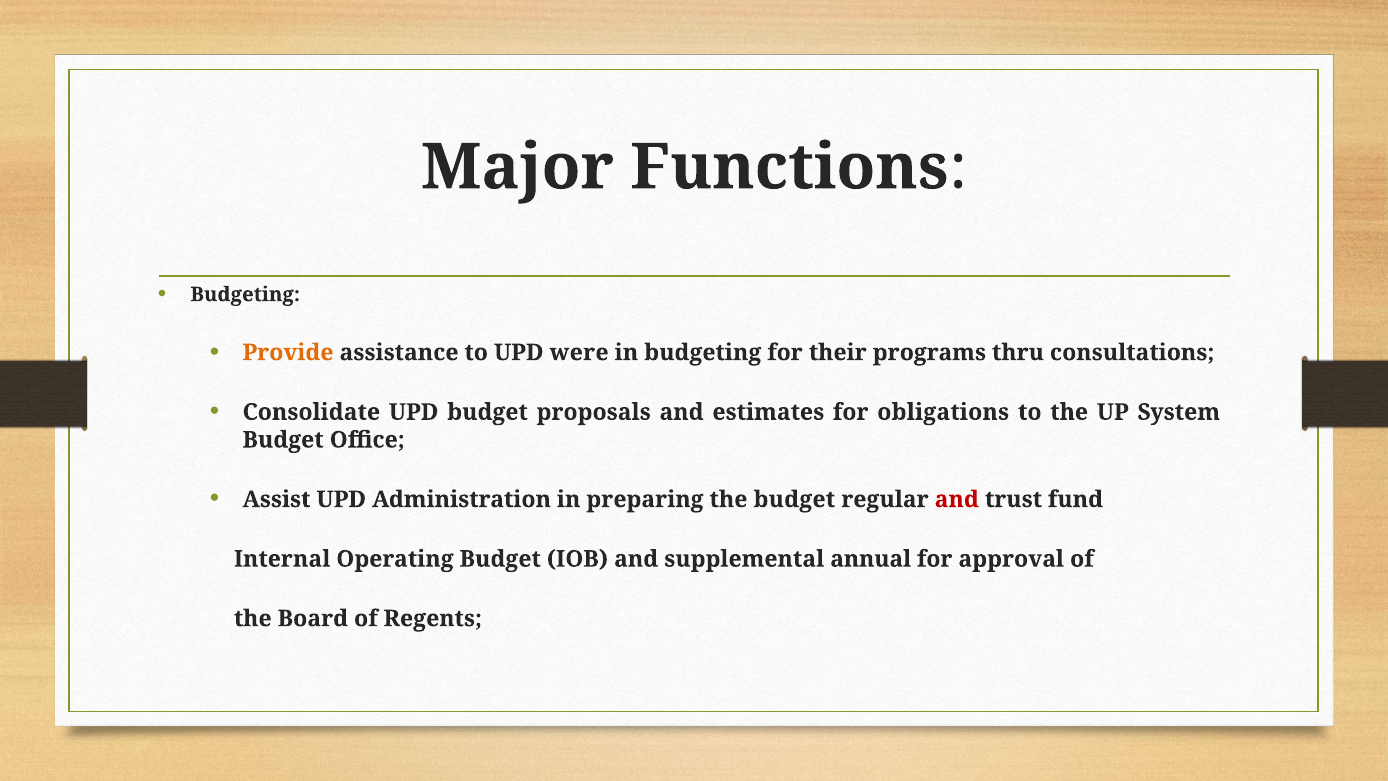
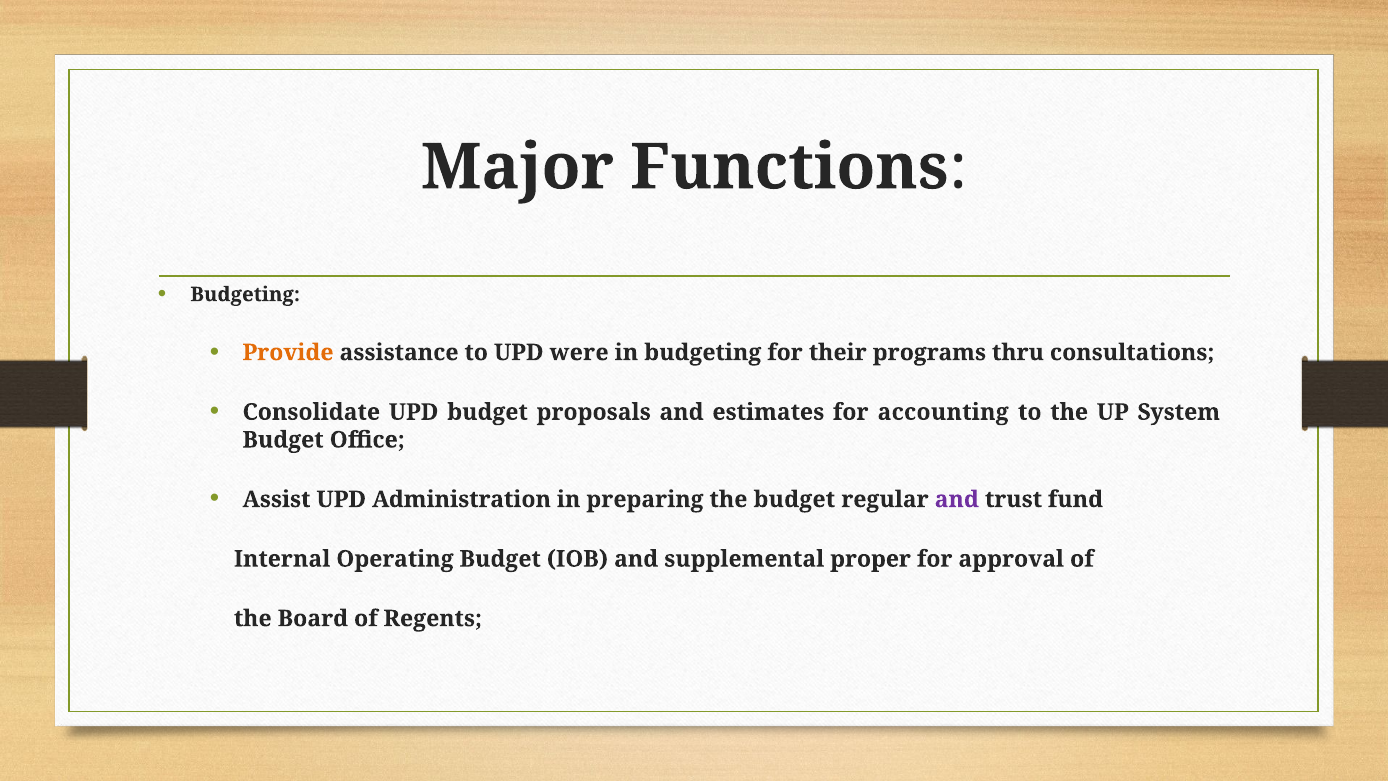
obligations: obligations -> accounting
and at (957, 499) colour: red -> purple
annual: annual -> proper
